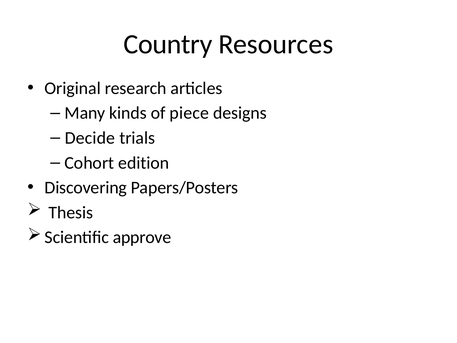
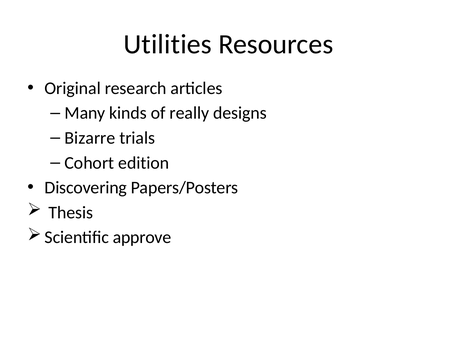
Country: Country -> Utilities
piece: piece -> really
Decide: Decide -> Bizarre
